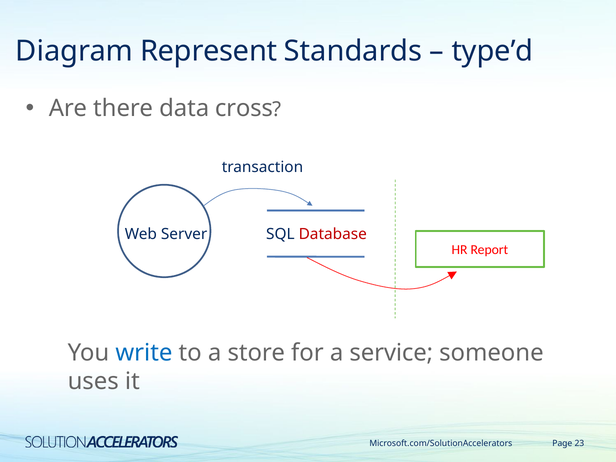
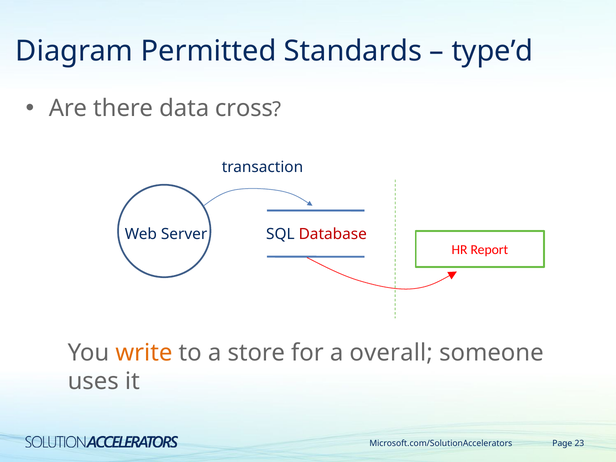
Represent: Represent -> Permitted
write colour: blue -> orange
service: service -> overall
